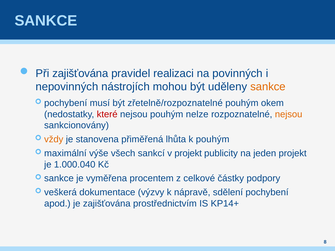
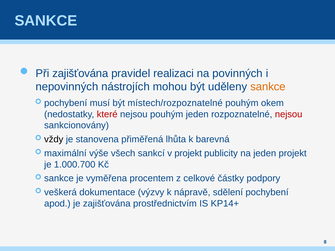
zřetelně/rozpoznatelné: zřetelně/rozpoznatelné -> místech/rozpoznatelné
pouhým nelze: nelze -> jeden
nejsou at (289, 114) colour: orange -> red
vždy colour: orange -> black
k pouhým: pouhým -> barevná
1.000.040: 1.000.040 -> 1.000.700
